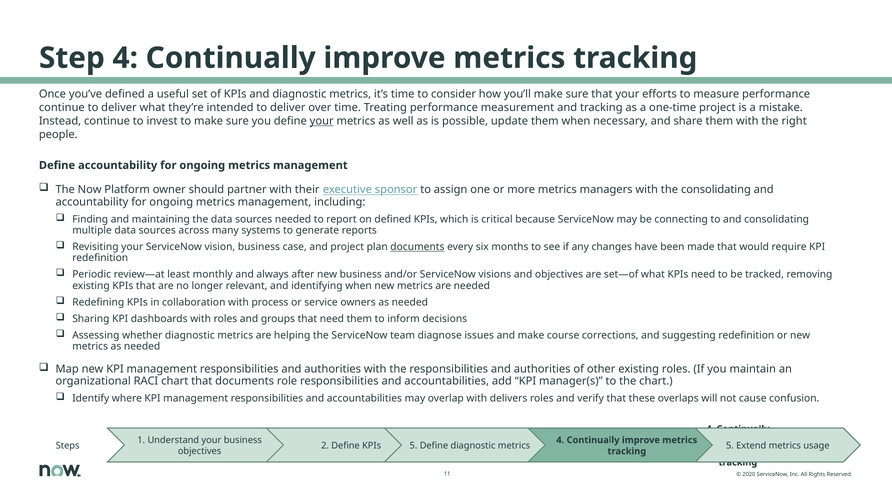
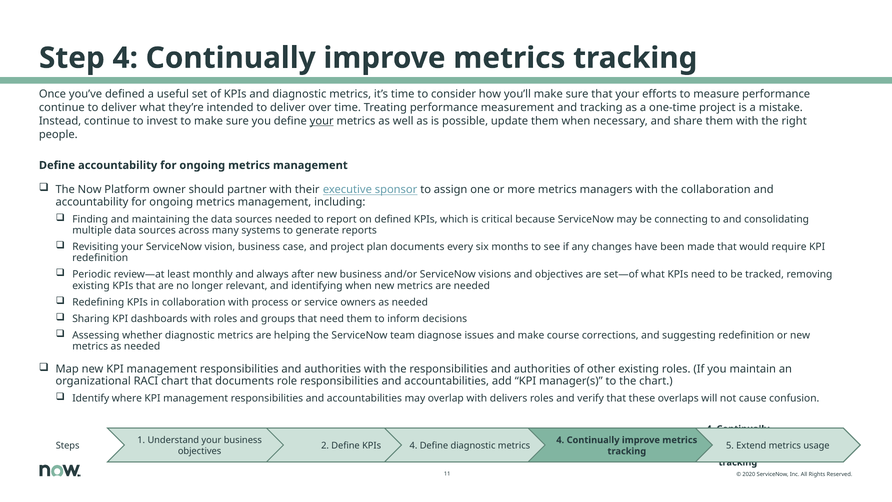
the consolidating: consolidating -> collaboration
documents at (417, 247) underline: present -> none
KPIs 5: 5 -> 4
